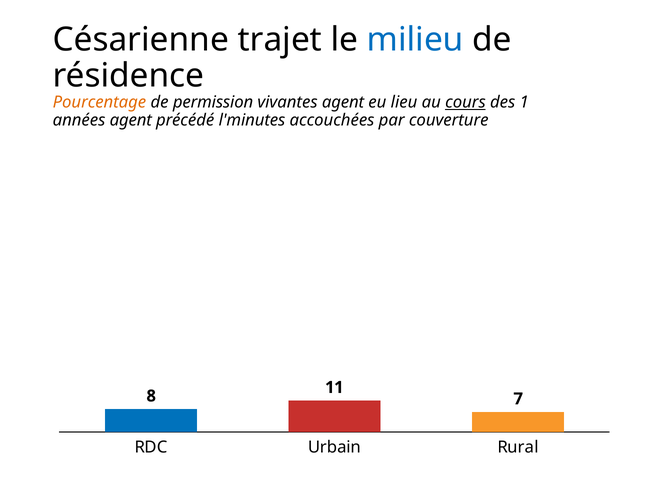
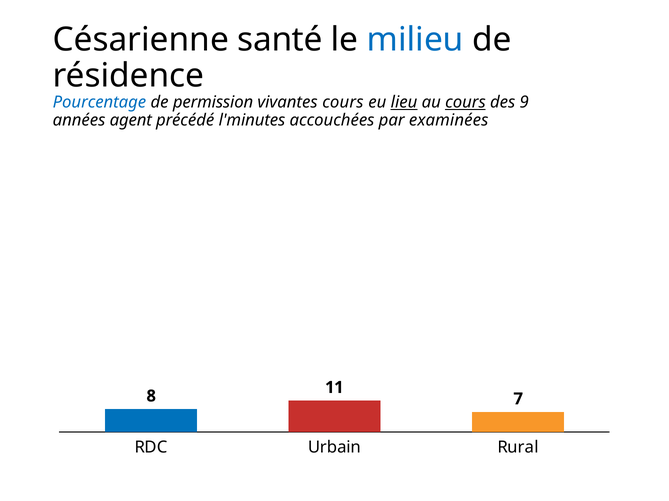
trajet: trajet -> santé
Pourcentage colour: orange -> blue
vivantes agent: agent -> cours
lieu underline: none -> present
1: 1 -> 9
couverture: couverture -> examinées
